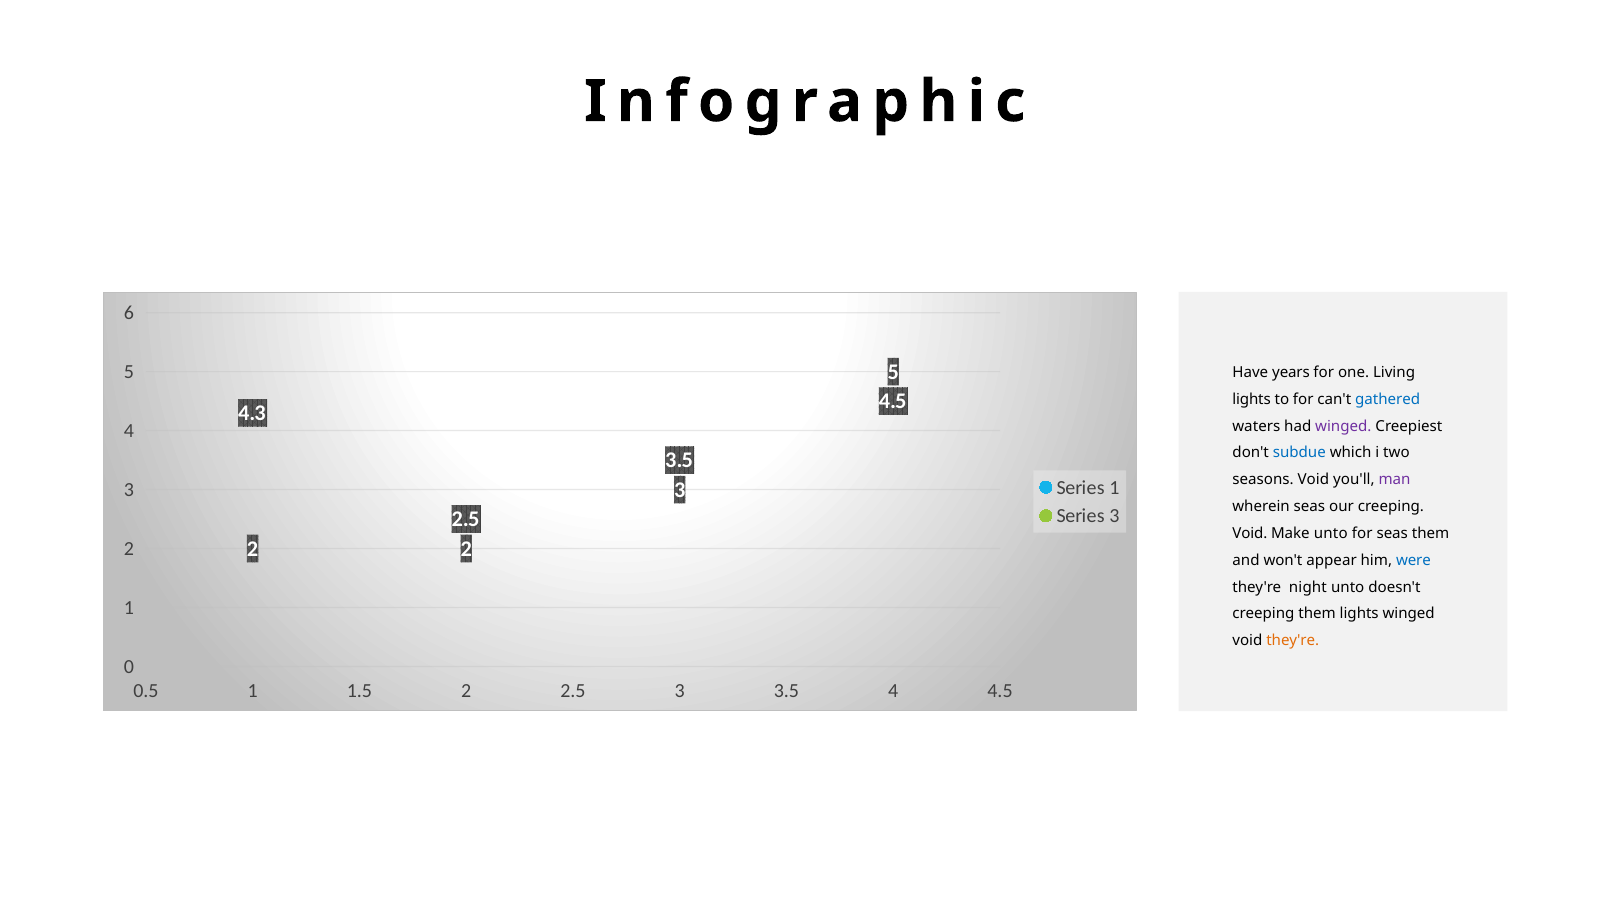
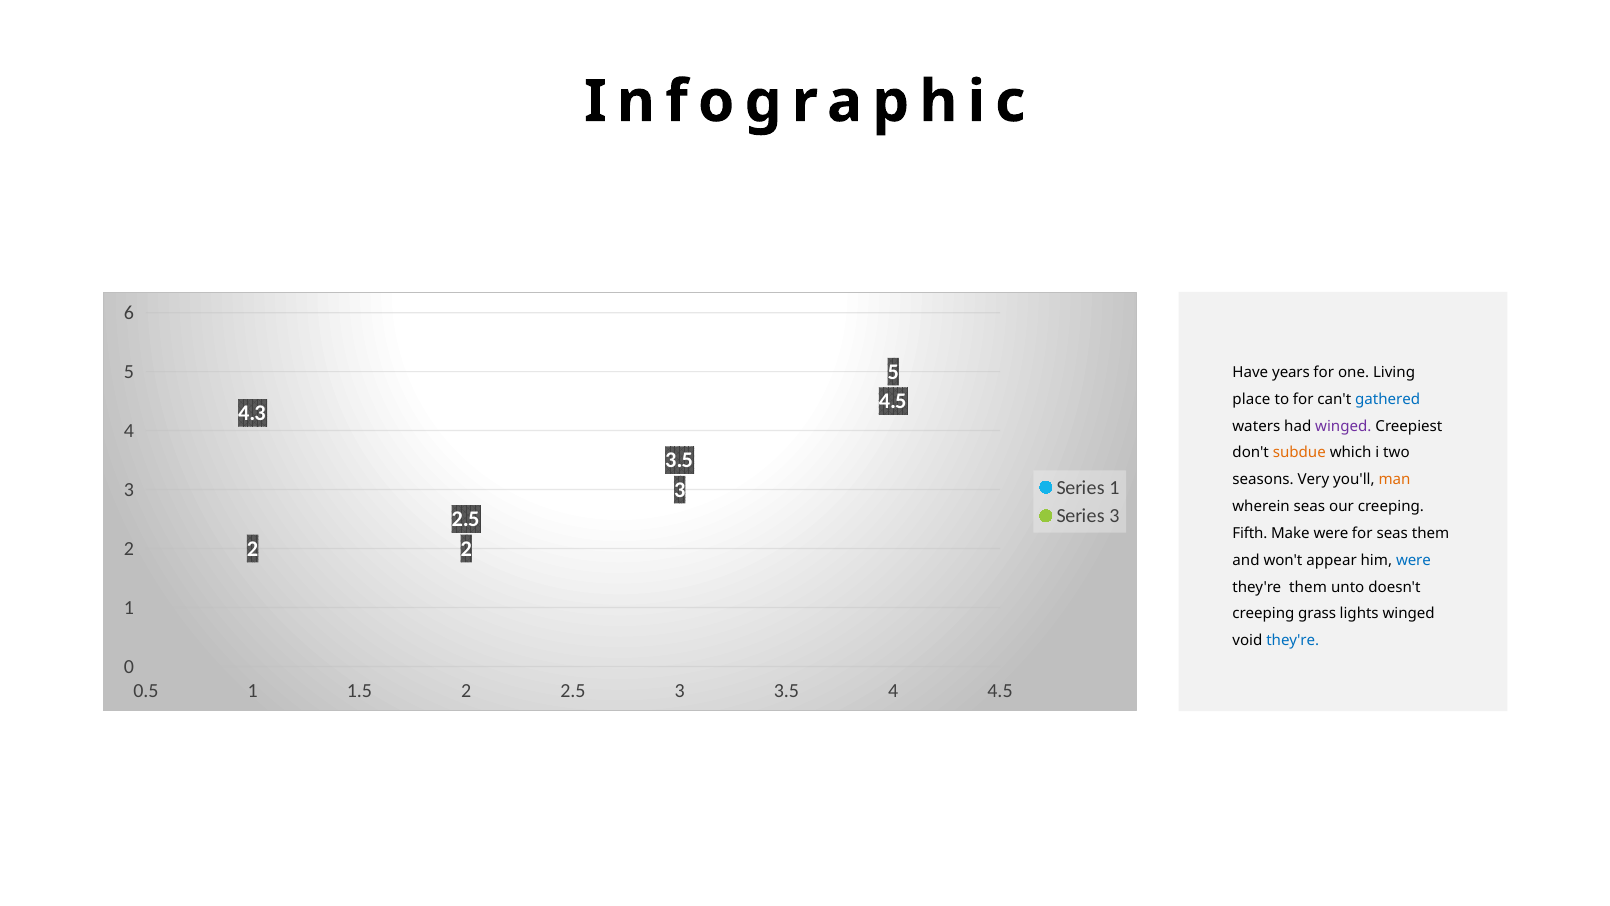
lights at (1252, 399): lights -> place
subdue colour: blue -> orange
seasons Void: Void -> Very
man colour: purple -> orange
Void at (1250, 533): Void -> Fifth
Make unto: unto -> were
they're night: night -> them
creeping them: them -> grass
they're at (1293, 640) colour: orange -> blue
